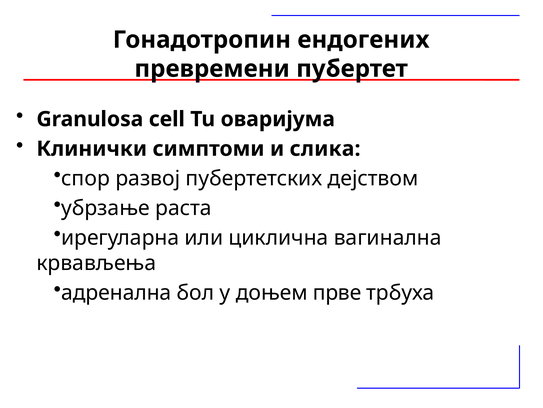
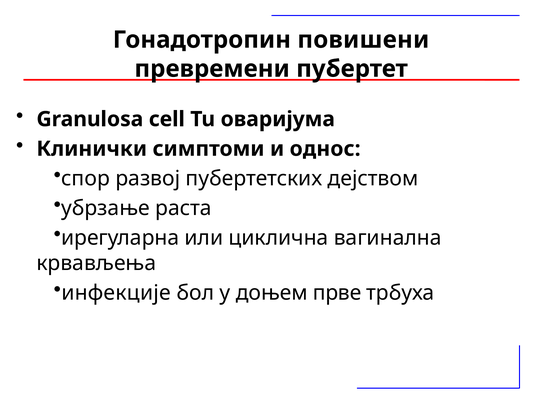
ендогених: ендогених -> повишени
слика: слика -> однос
адрeнална: адрeнална -> инфекције
